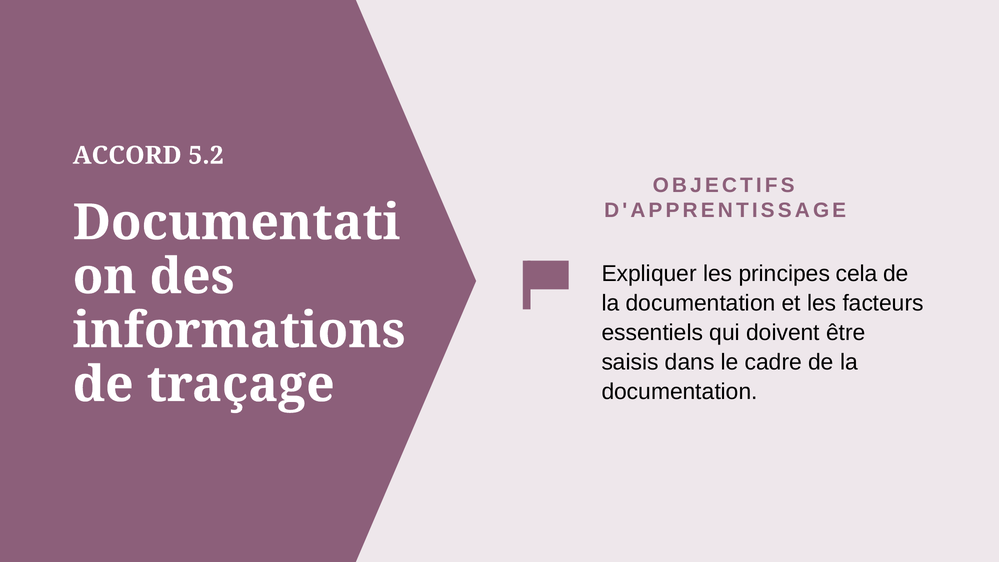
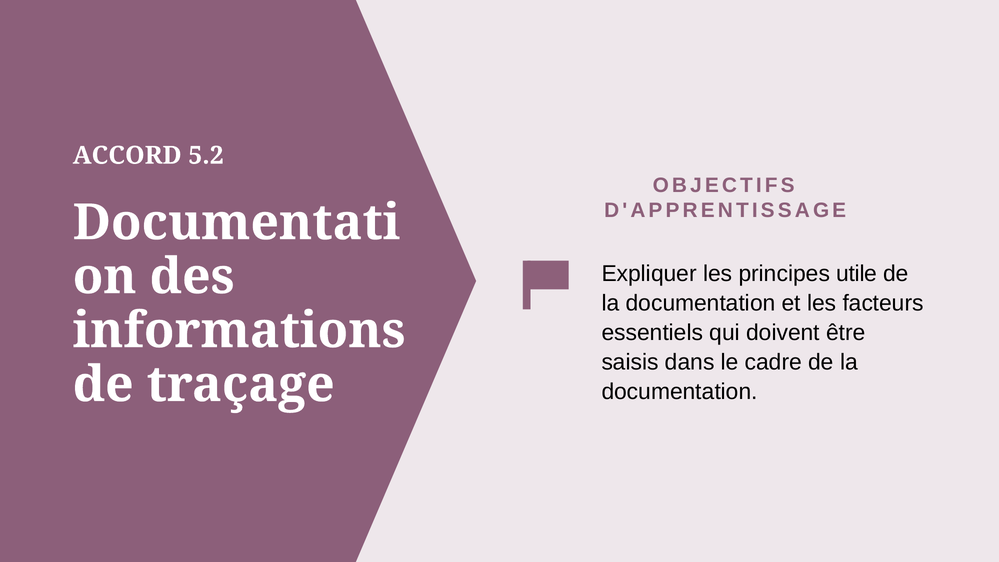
cela: cela -> utile
